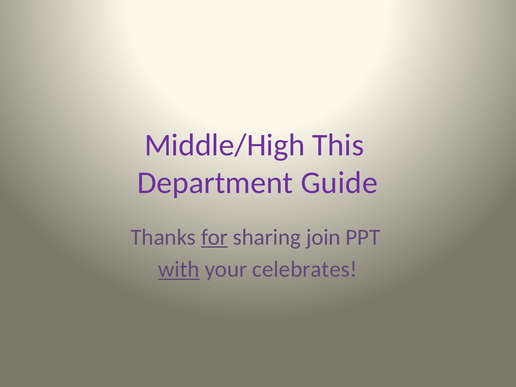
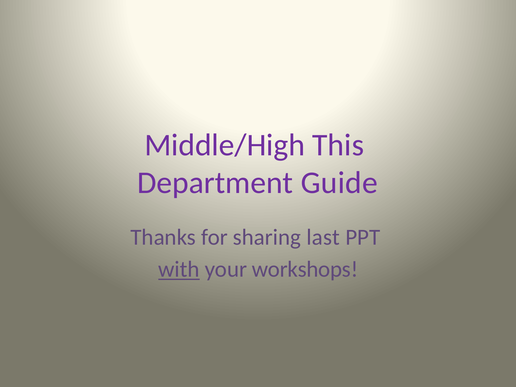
for underline: present -> none
join: join -> last
celebrates: celebrates -> workshops
